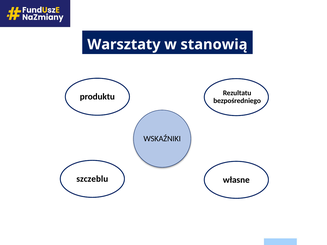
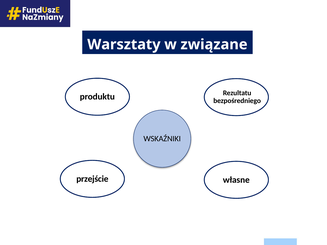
stanowią: stanowią -> związane
szczeblu: szczeblu -> przejście
